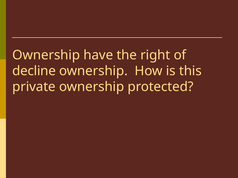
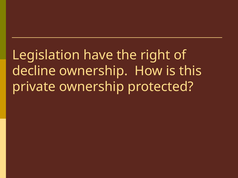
Ownership at (46, 55): Ownership -> Legislation
